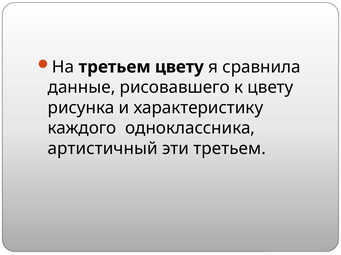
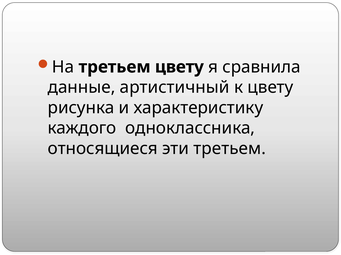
рисовавшего: рисовавшего -> артистичный
артистичный: артистичный -> относящиеся
